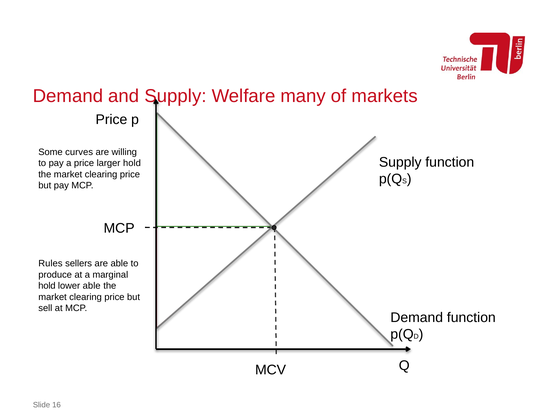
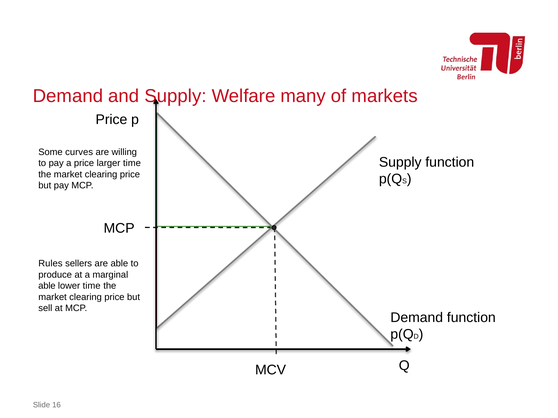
larger hold: hold -> time
hold at (47, 286): hold -> able
lower able: able -> time
